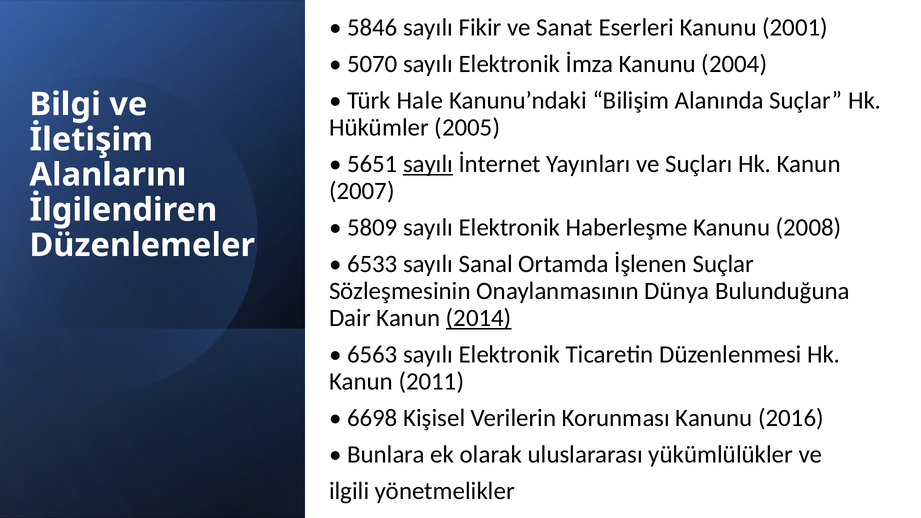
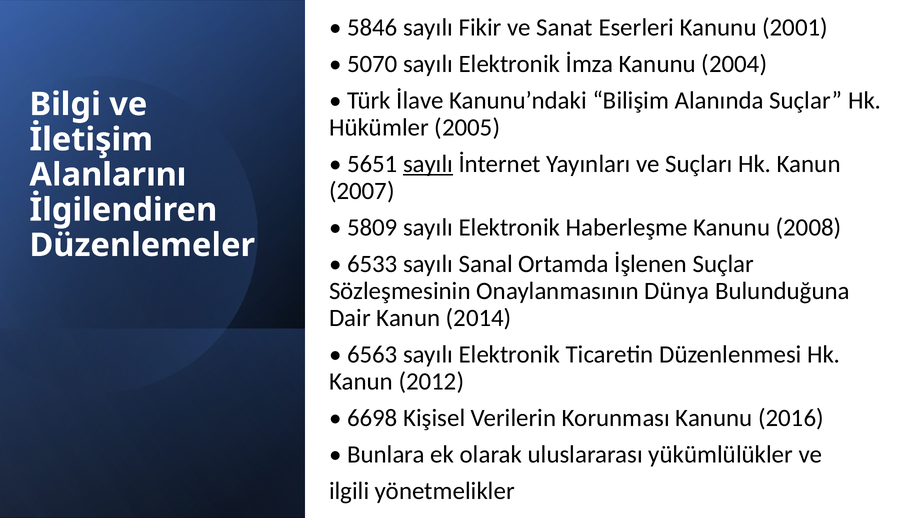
Hale: Hale -> İlave
2014 underline: present -> none
2011: 2011 -> 2012
